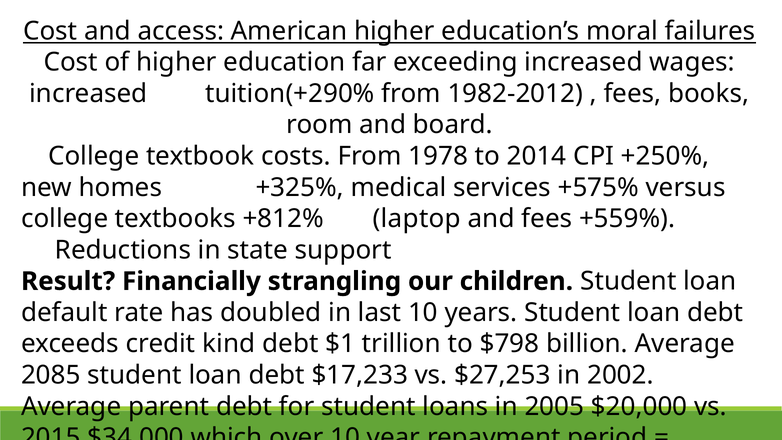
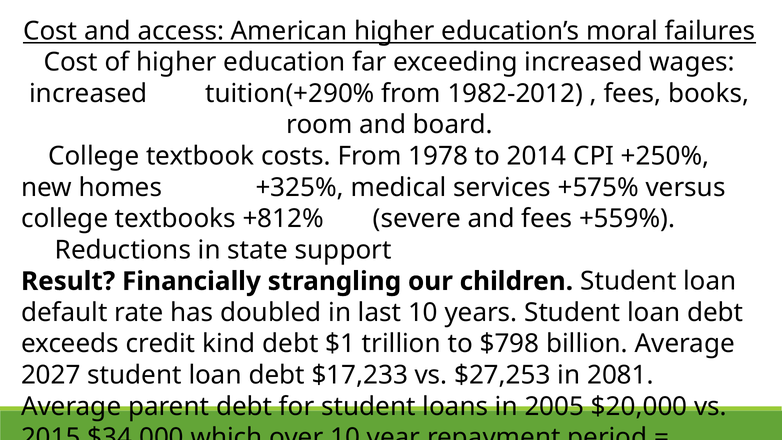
laptop: laptop -> severe
2085: 2085 -> 2027
2002: 2002 -> 2081
